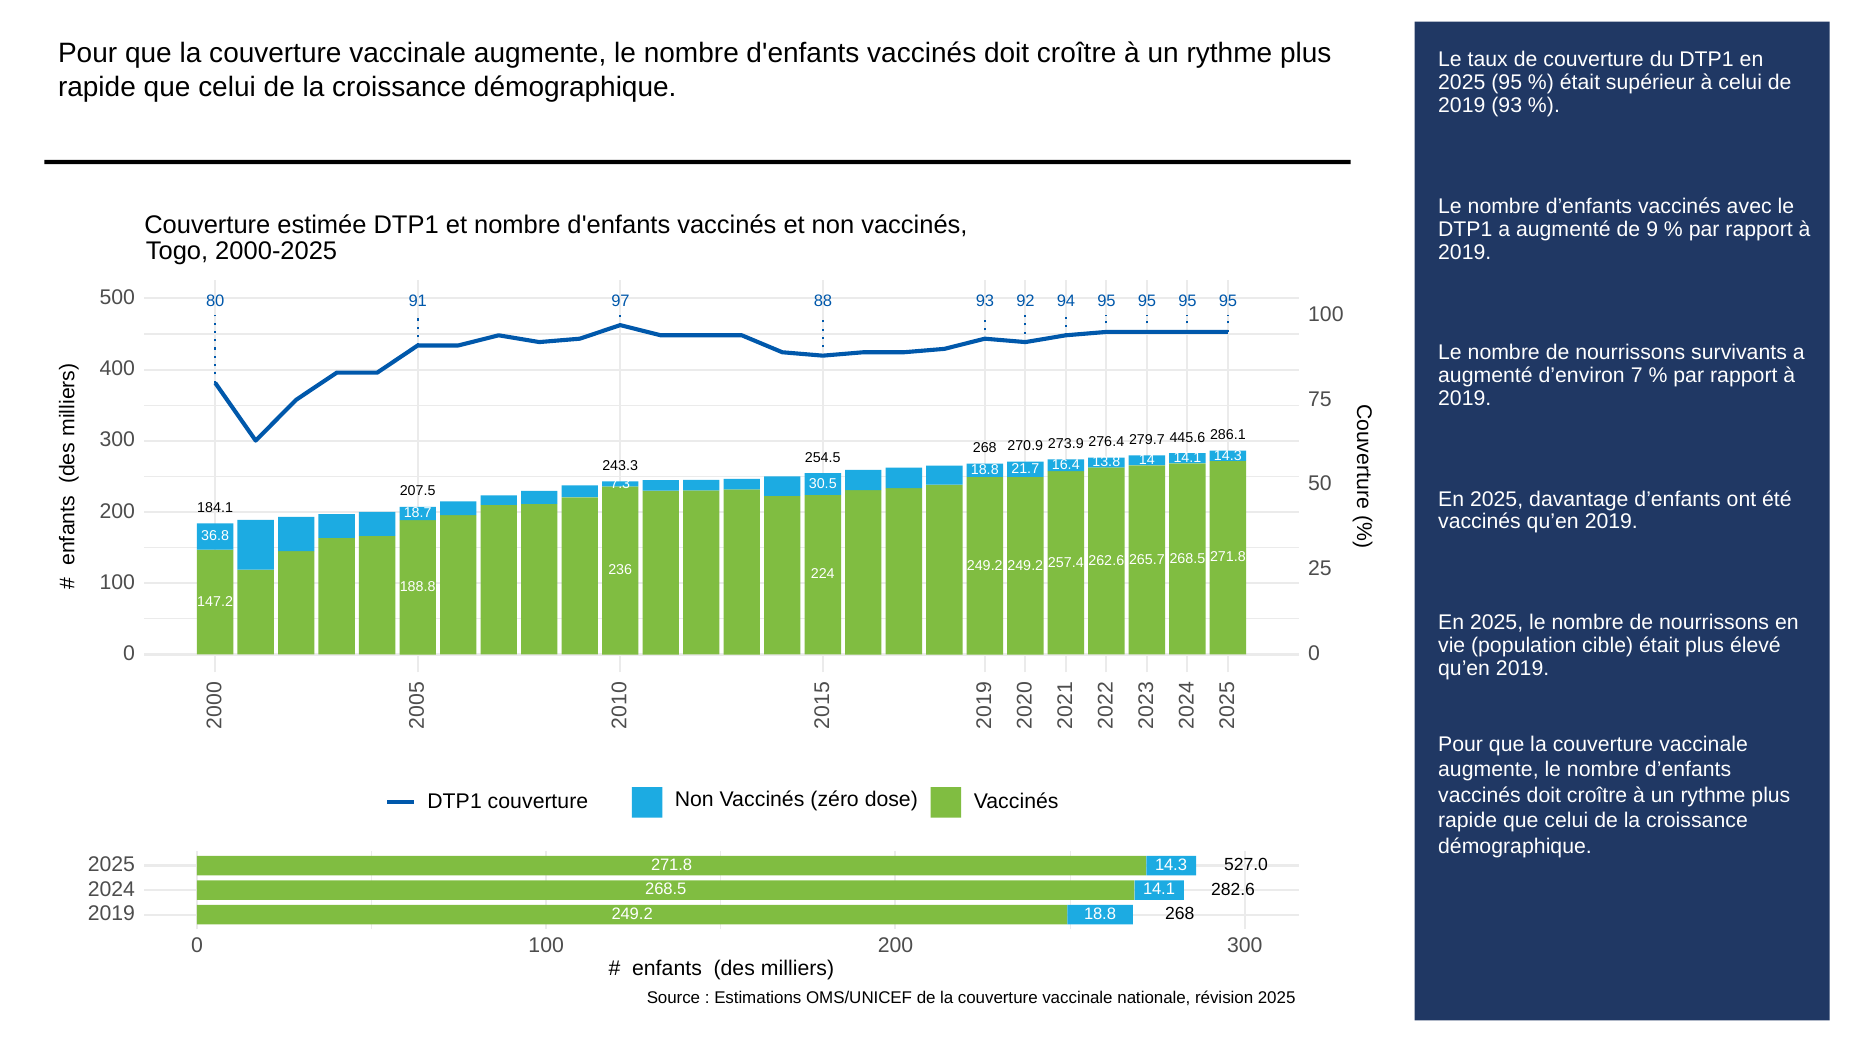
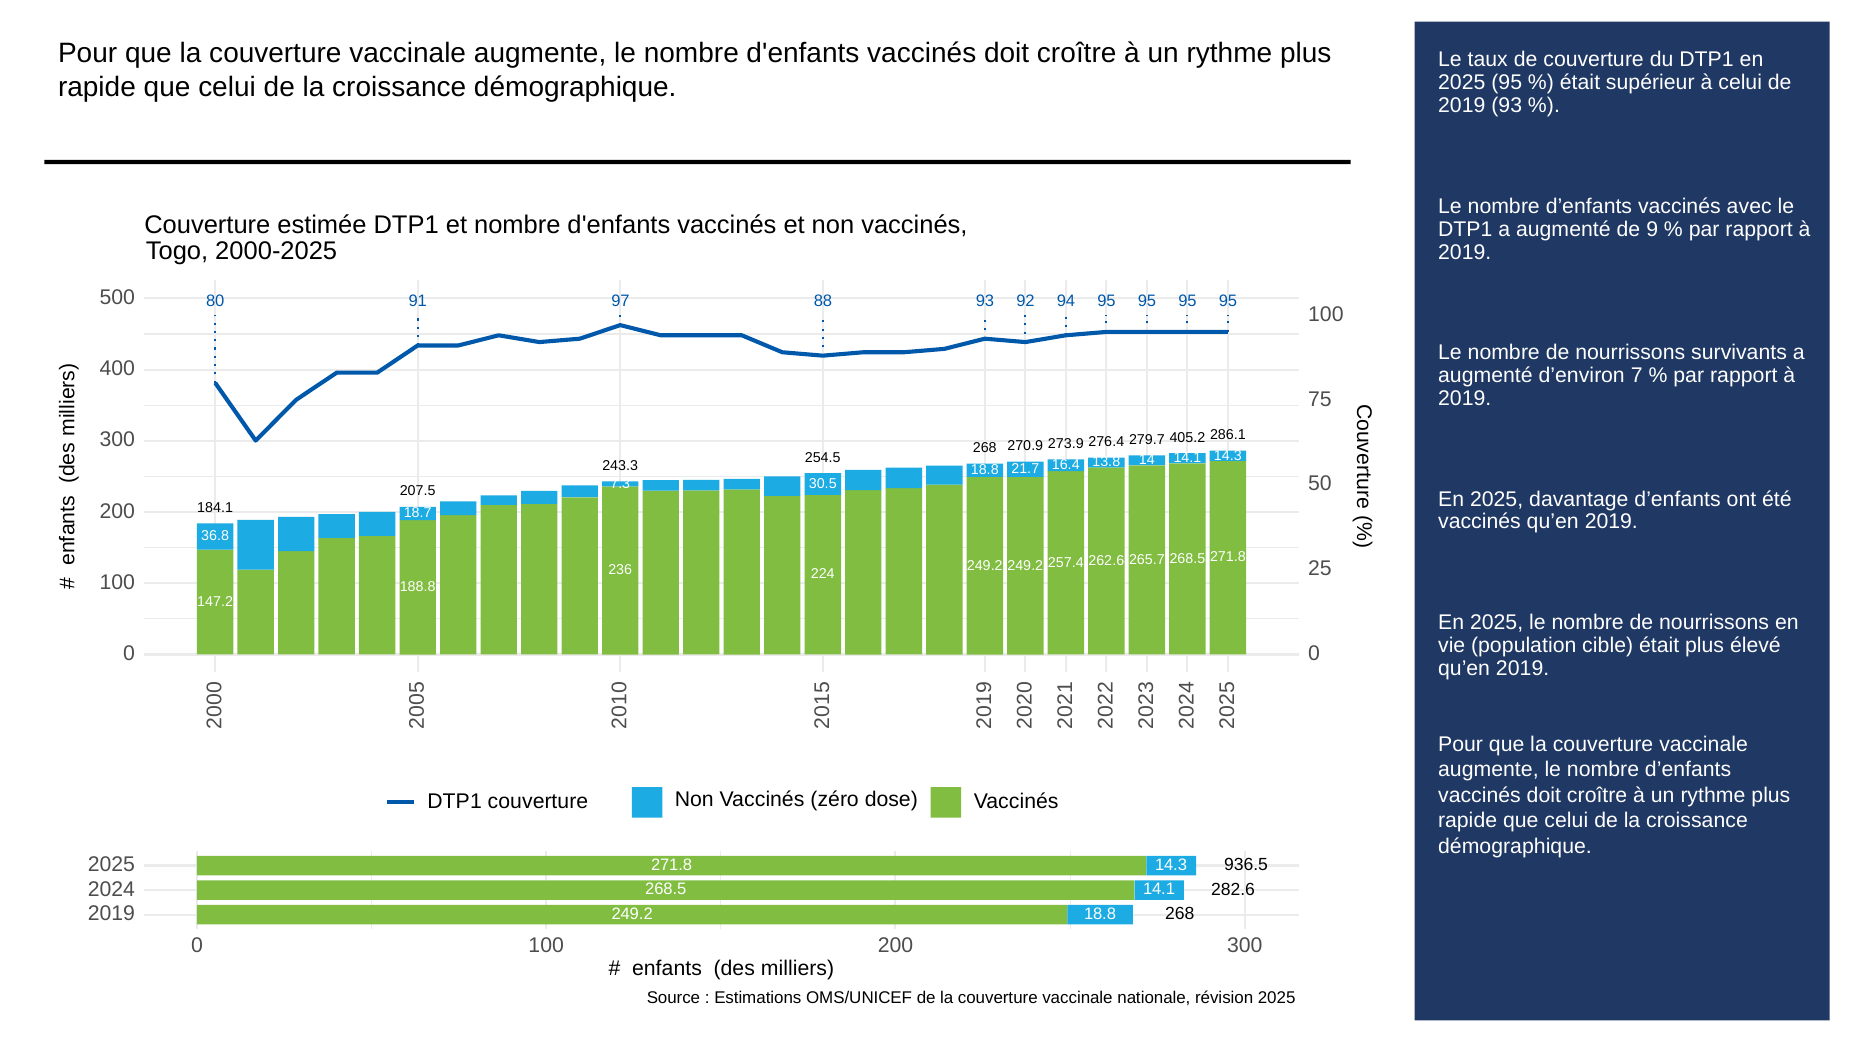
445.6: 445.6 -> 405.2
527.0: 527.0 -> 936.5
